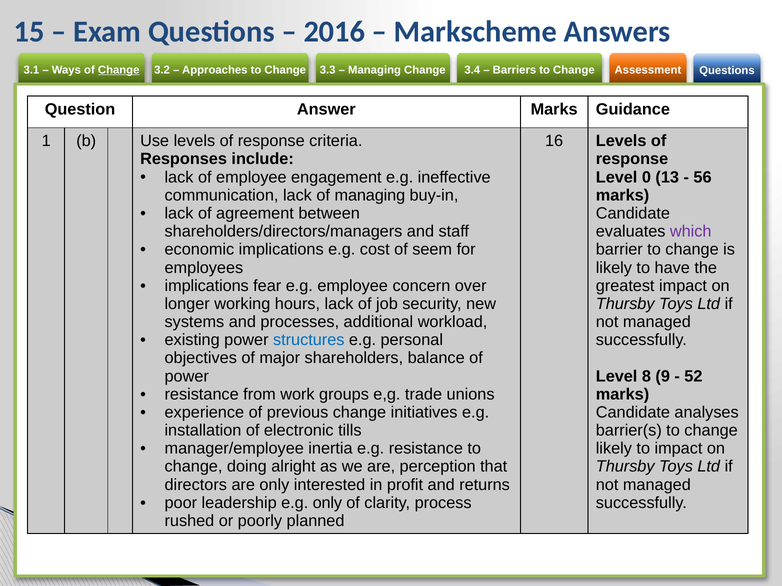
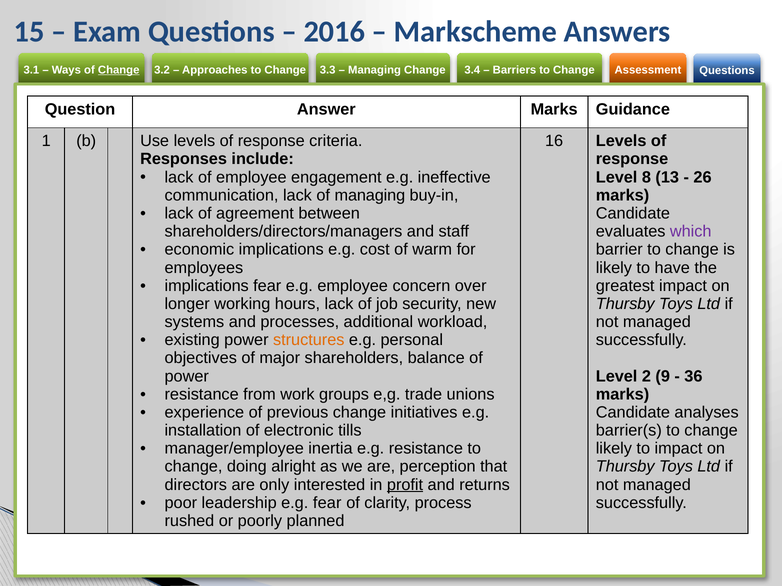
0: 0 -> 8
56: 56 -> 26
seem: seem -> warm
structures colour: blue -> orange
8: 8 -> 2
52: 52 -> 36
profit underline: none -> present
e.g only: only -> fear
